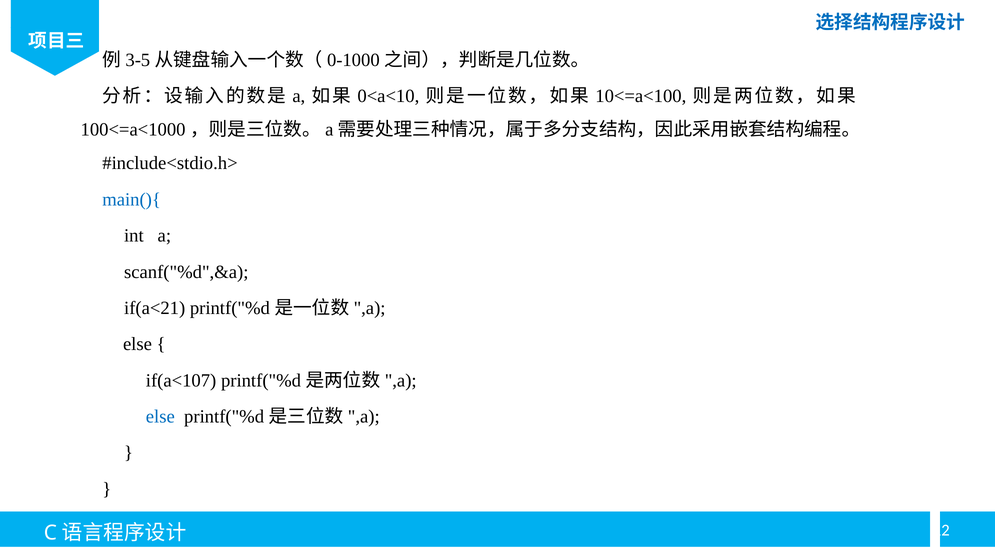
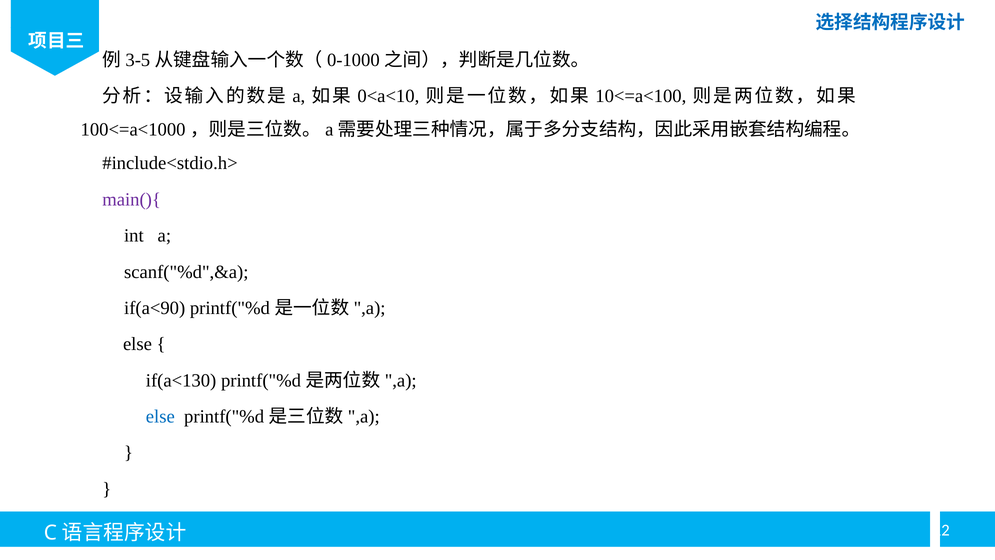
main(){ colour: blue -> purple
if(a<21: if(a<21 -> if(a<90
if(a<107: if(a<107 -> if(a<130
